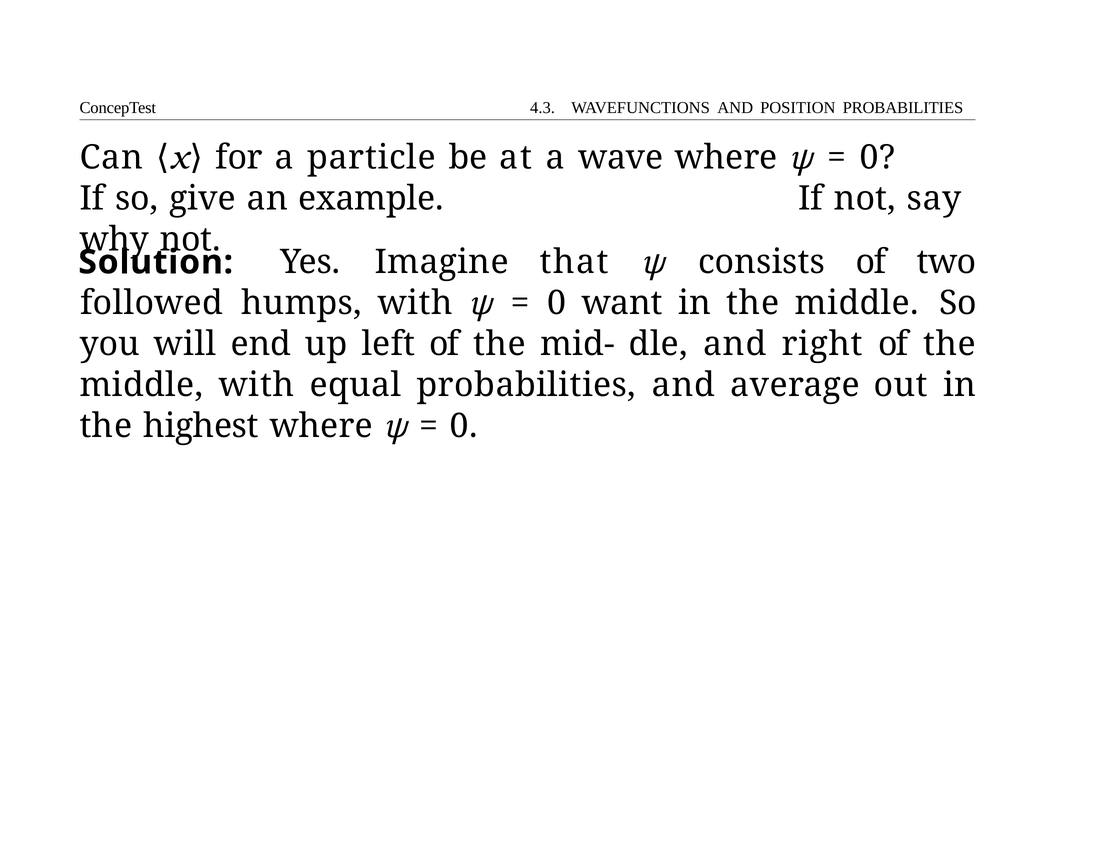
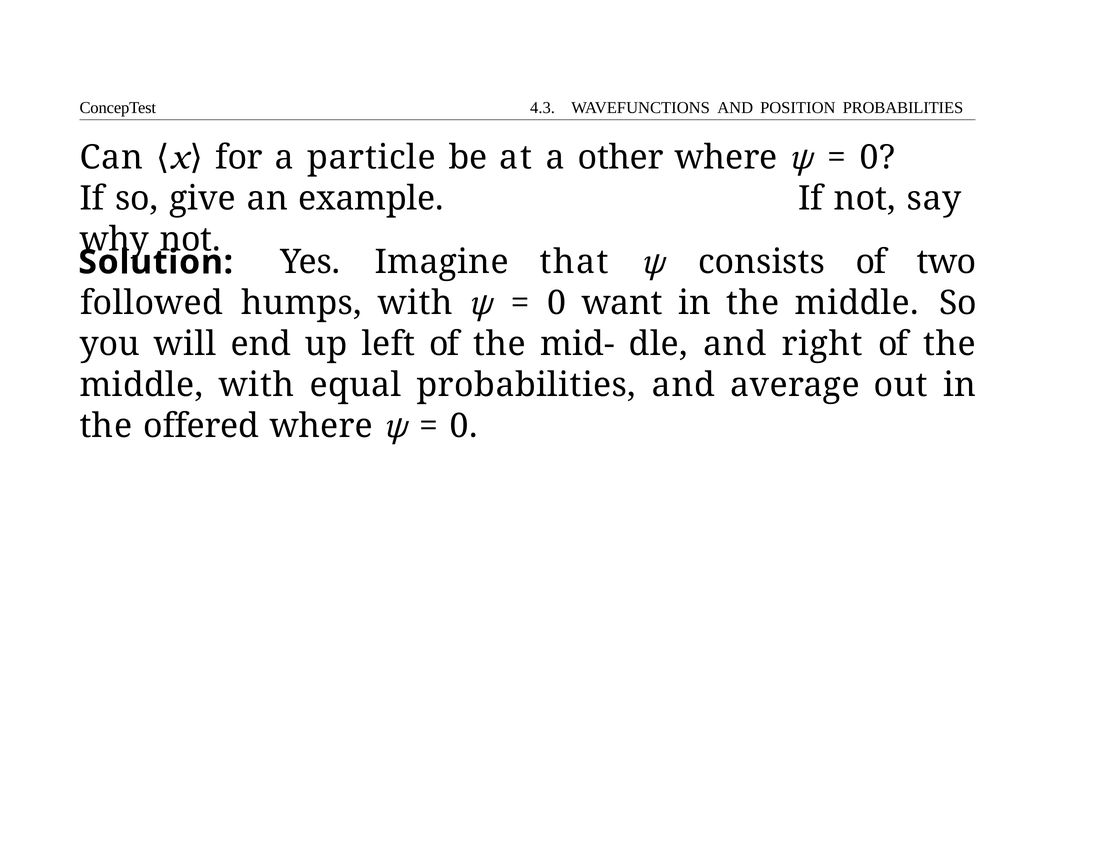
wave: wave -> other
highest: highest -> offered
